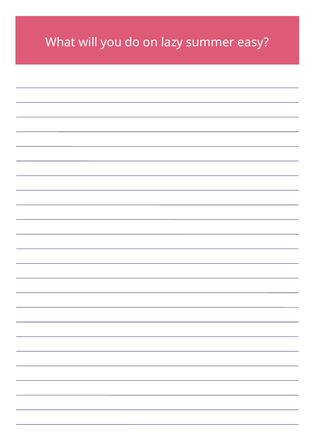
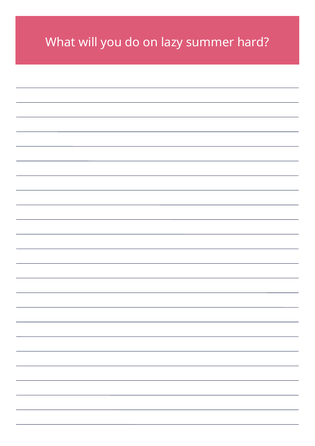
easy: easy -> hard
